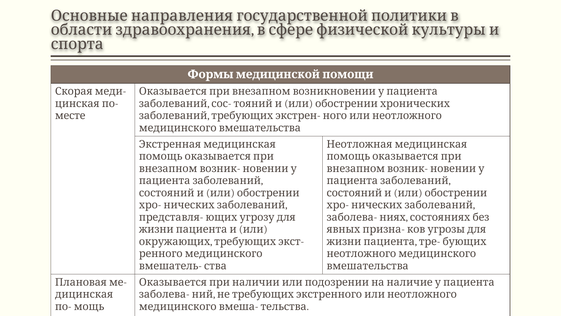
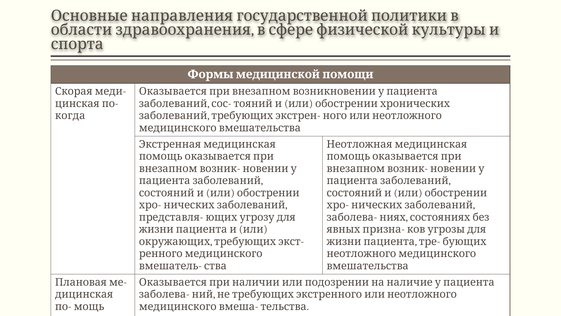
месте: месте -> когда
